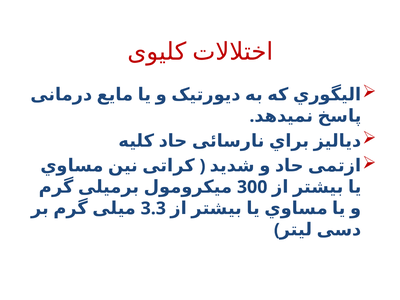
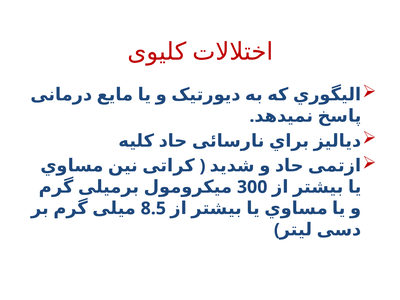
3.3: 3.3 -> 8.5
